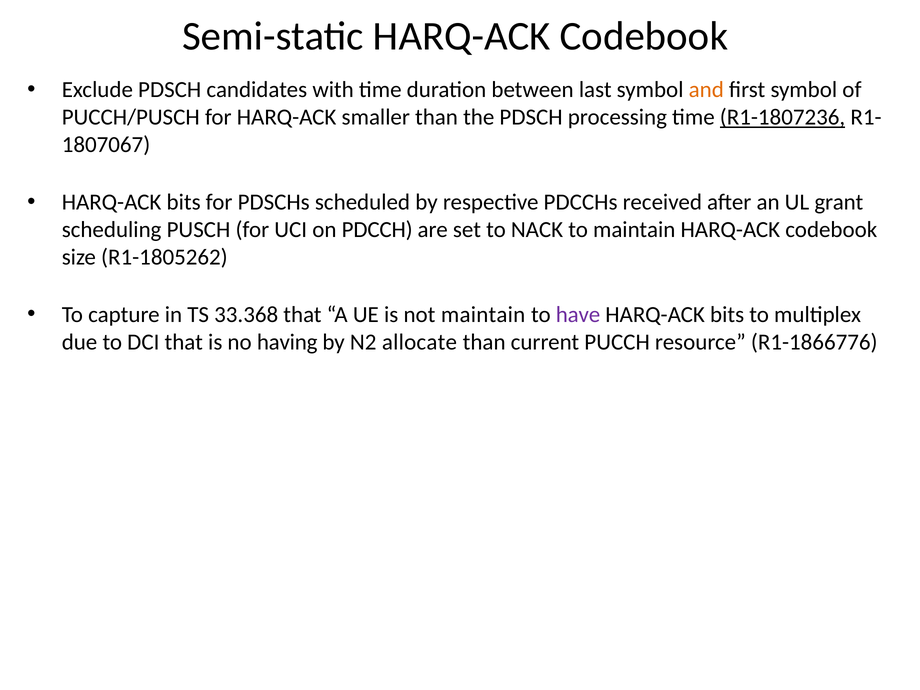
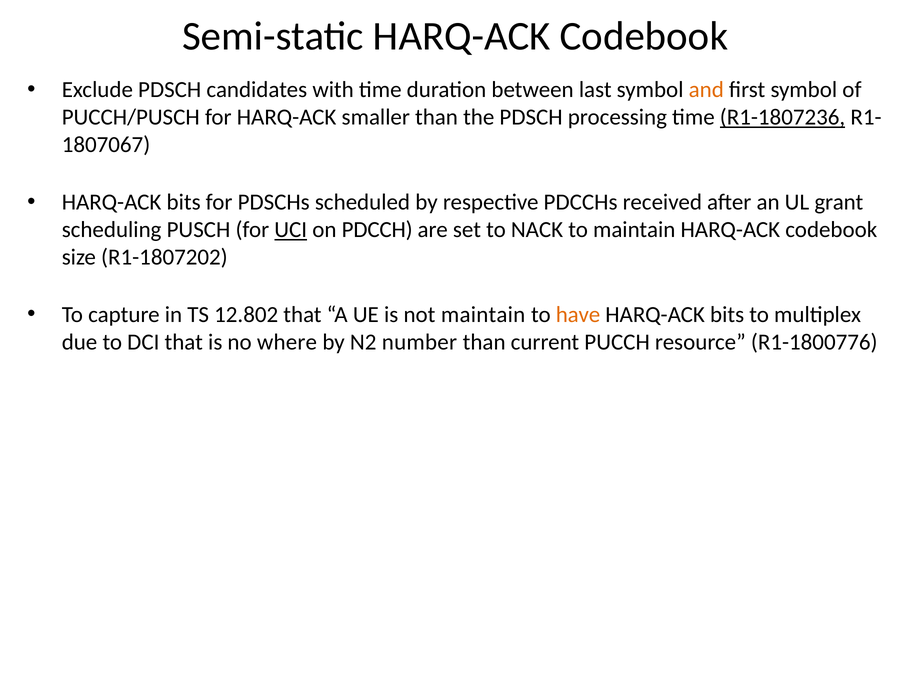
UCI underline: none -> present
R1-1805262: R1-1805262 -> R1-1807202
33.368: 33.368 -> 12.802
have colour: purple -> orange
having: having -> where
allocate: allocate -> number
R1-1866776: R1-1866776 -> R1-1800776
